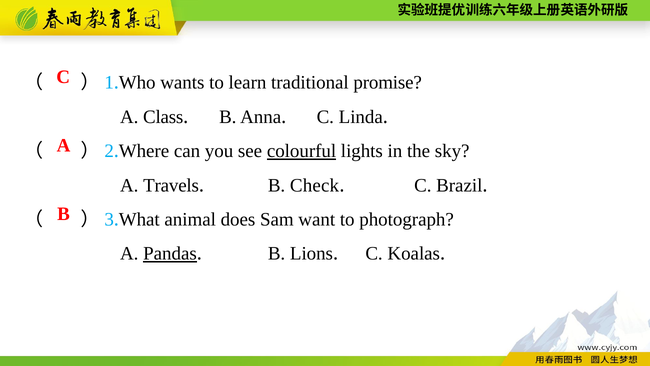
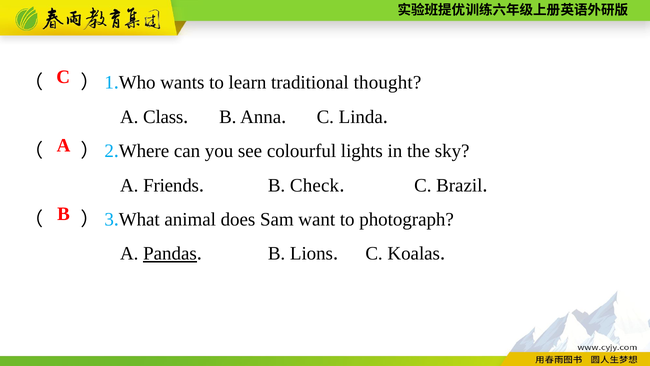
promise: promise -> thought
colourful underline: present -> none
Travels: Travels -> Friends
